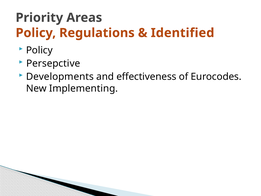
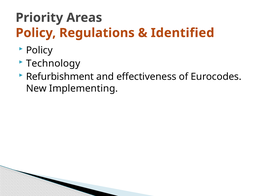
Persepctive: Persepctive -> Technology
Developments: Developments -> Refurbishment
